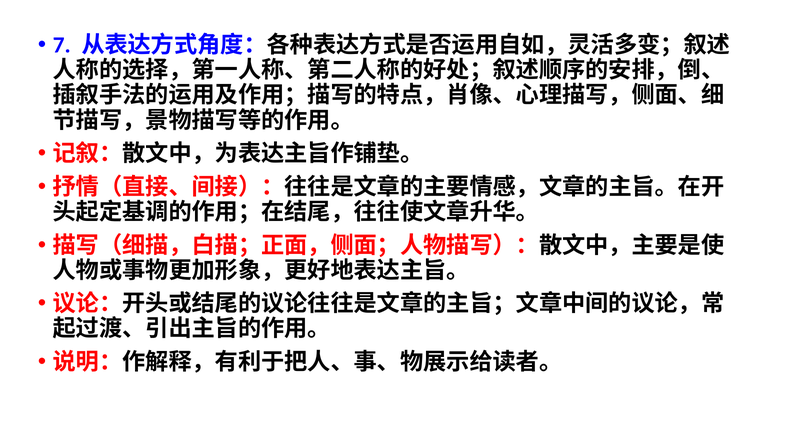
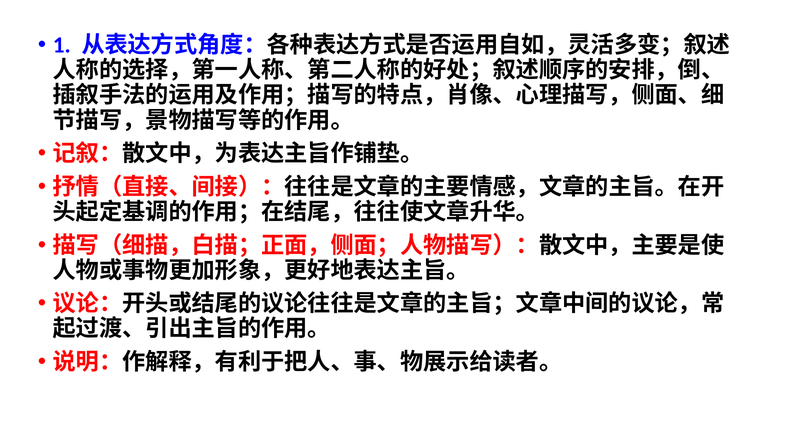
7: 7 -> 1
